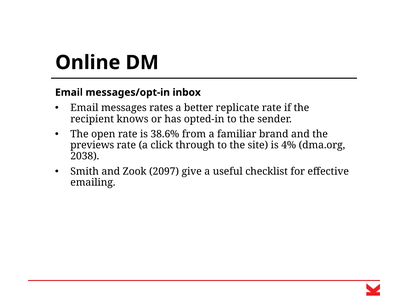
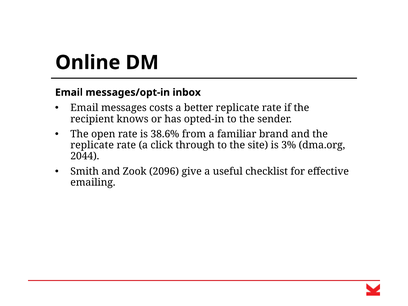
rates: rates -> costs
previews at (92, 145): previews -> replicate
4%: 4% -> 3%
2038: 2038 -> 2044
2097: 2097 -> 2096
